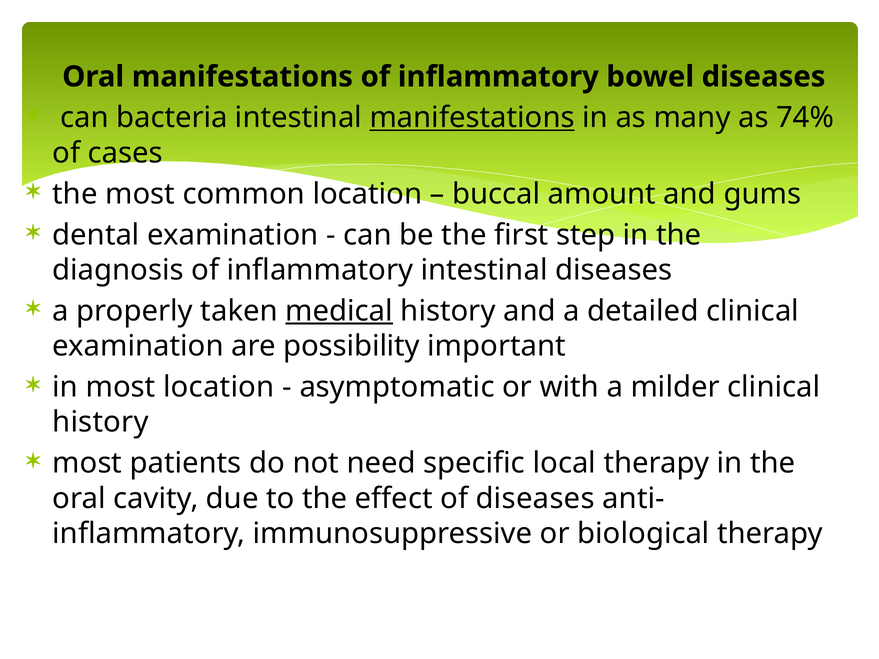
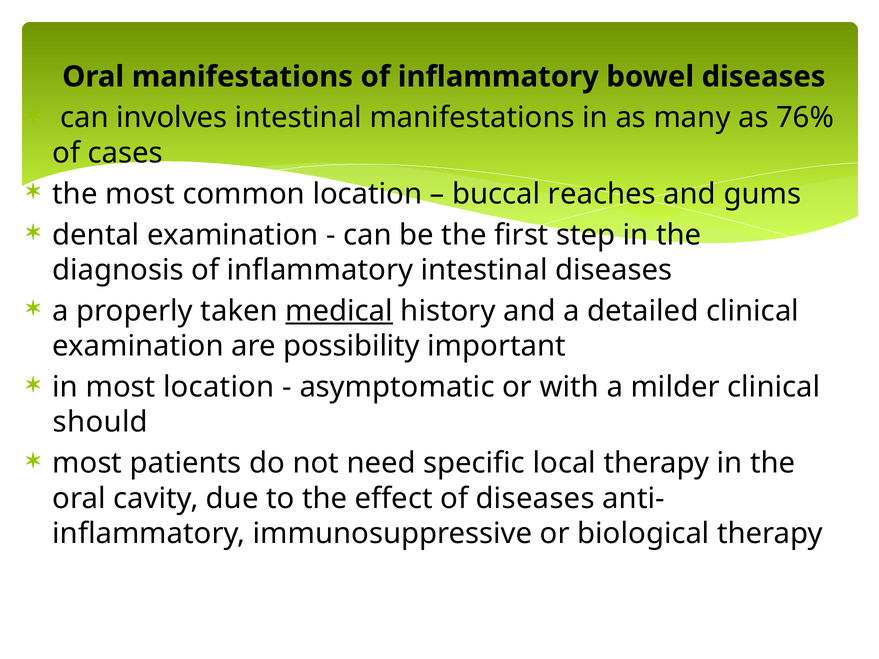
bacteria: bacteria -> involves
manifestations at (472, 118) underline: present -> none
74%: 74% -> 76%
amount: amount -> reaches
history at (101, 422): history -> should
